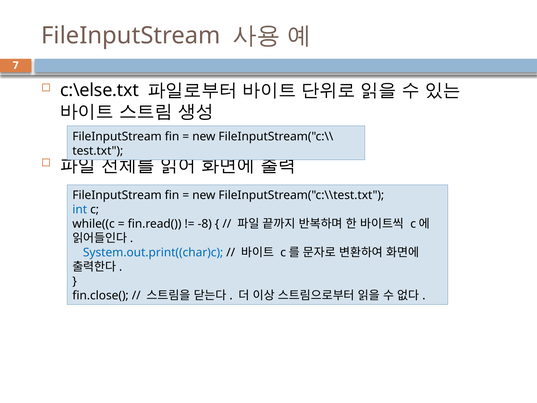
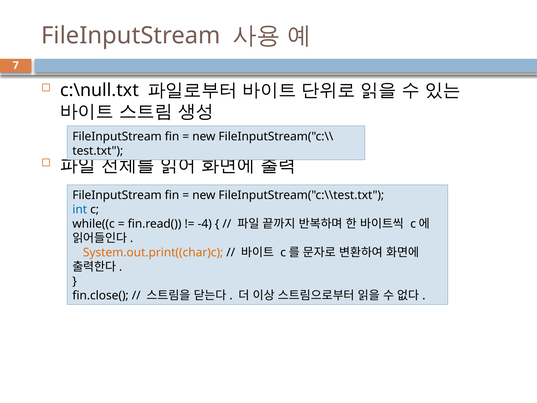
c:\else.txt: c:\else.txt -> c:\null.txt
-8: -8 -> -4
System.out.print((char)c colour: blue -> orange
